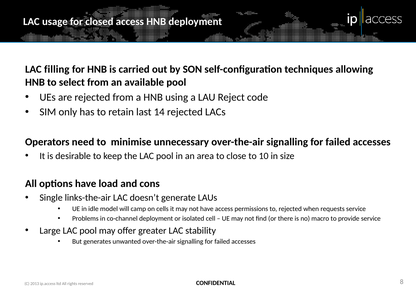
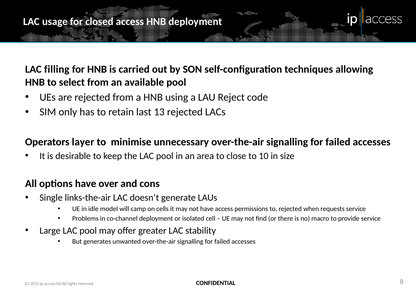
14: 14 -> 13
need: need -> layer
load: load -> over
